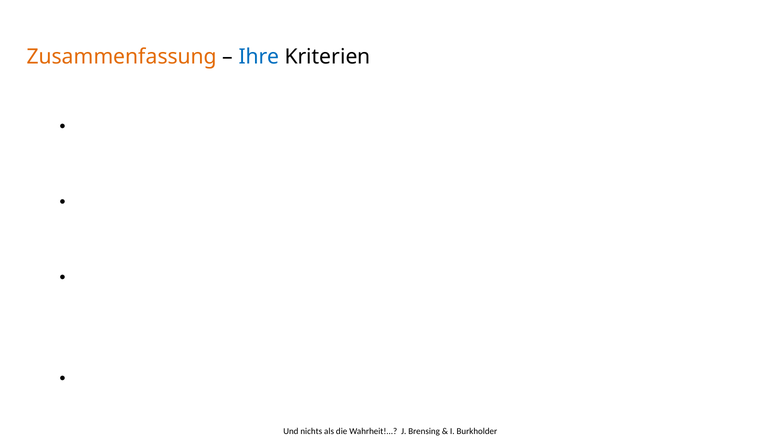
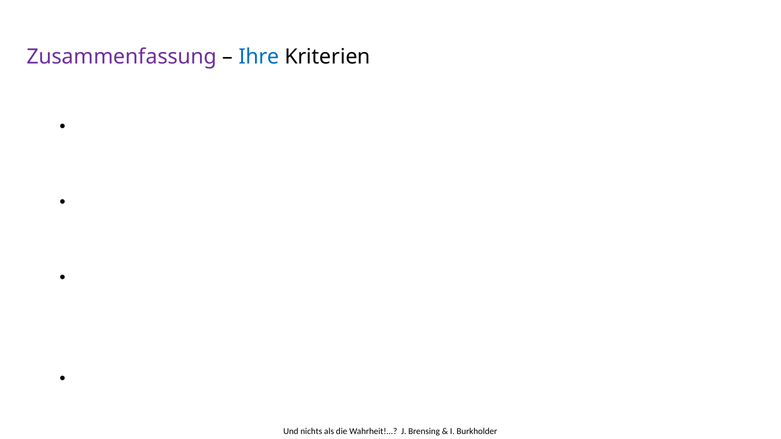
Zusammenfassung colour: orange -> purple
